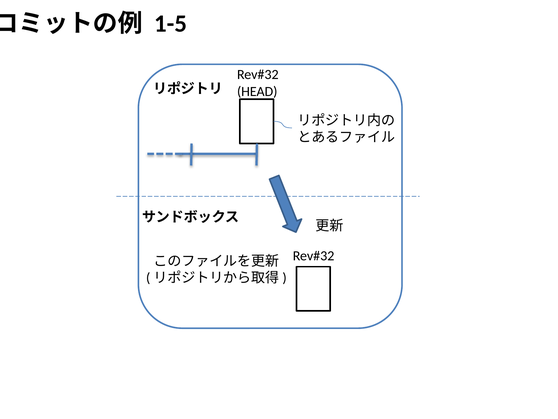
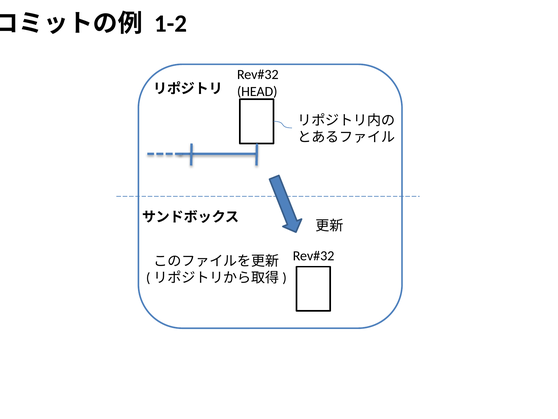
1-5: 1-5 -> 1-2
